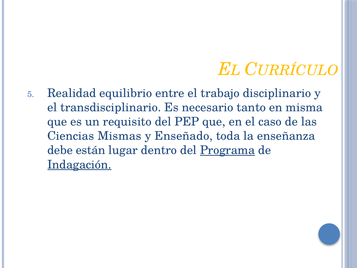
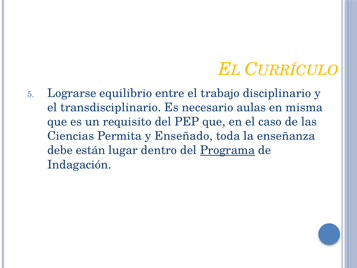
Realidad: Realidad -> Lograrse
tanto: tanto -> aulas
Mismas: Mismas -> Permita
Indagación underline: present -> none
